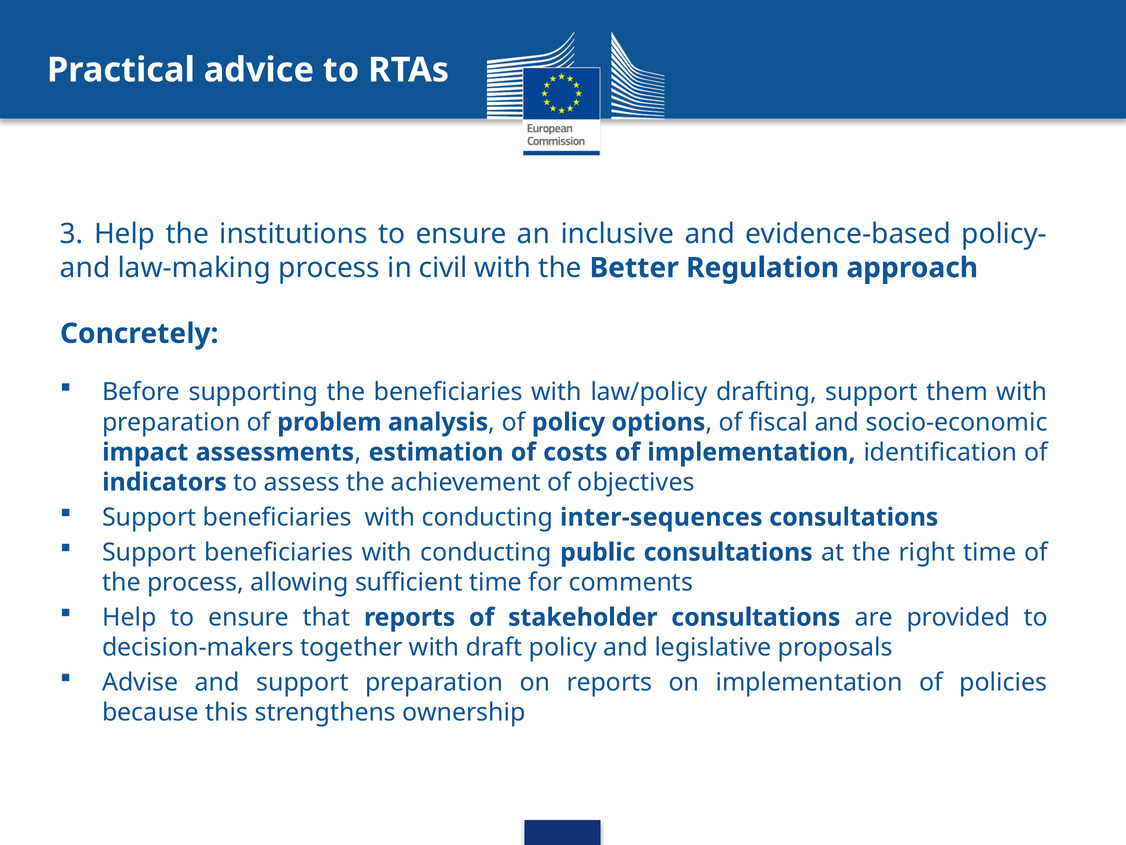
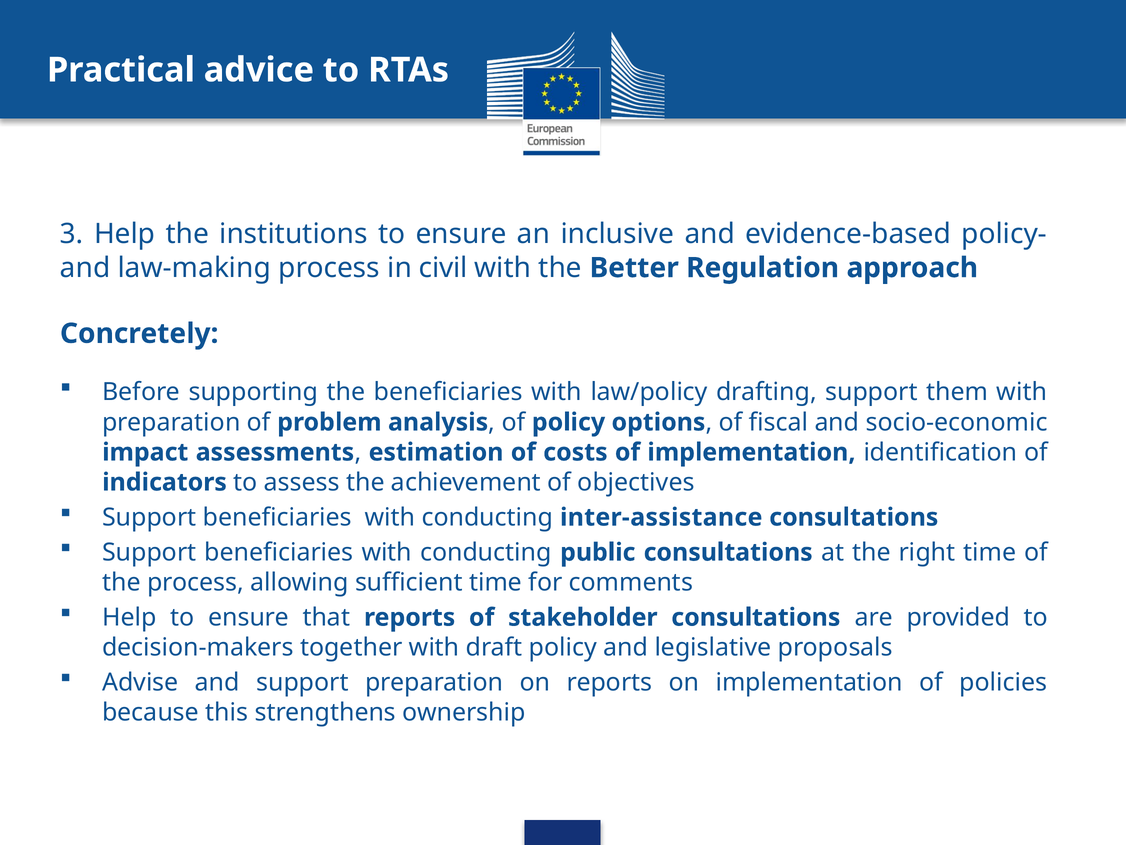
inter-sequences: inter-sequences -> inter-assistance
